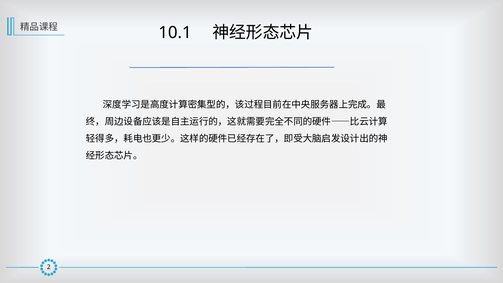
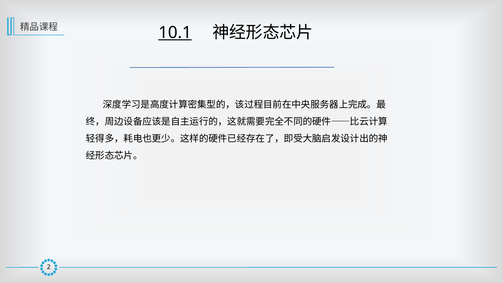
10.1 underline: none -> present
